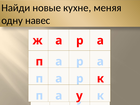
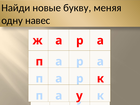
кухне: кухне -> букву
